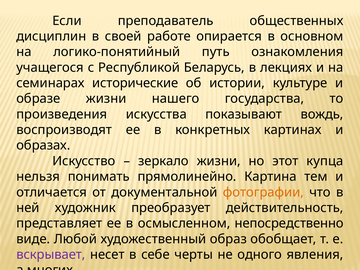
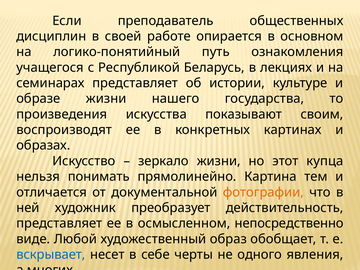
семинарах исторические: исторические -> представляет
вождь: вождь -> своим
вскрывает colour: purple -> blue
